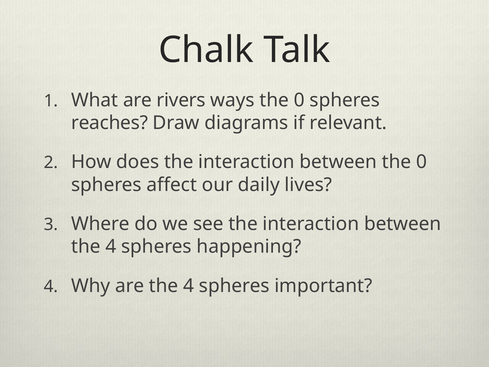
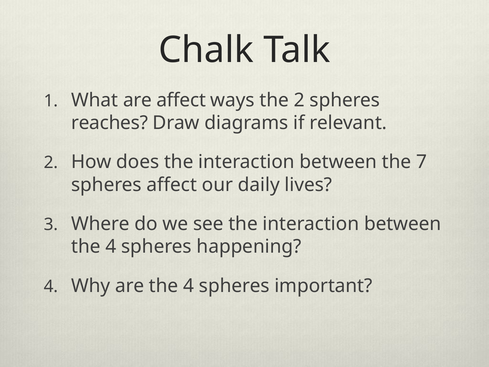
are rivers: rivers -> affect
ways the 0: 0 -> 2
between the 0: 0 -> 7
